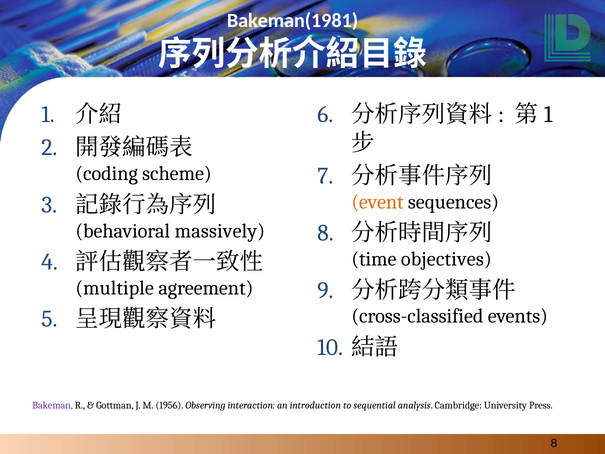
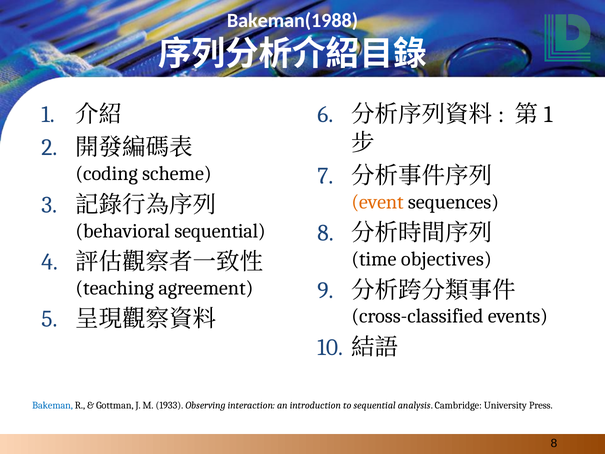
Bakeman(1981: Bakeman(1981 -> Bakeman(1988
behavioral massively: massively -> sequential
multiple: multiple -> teaching
Bakeman colour: purple -> blue
1956: 1956 -> 1933
